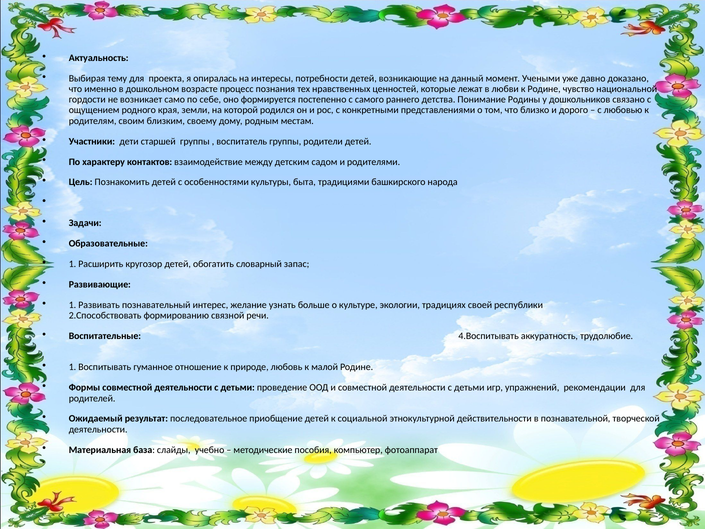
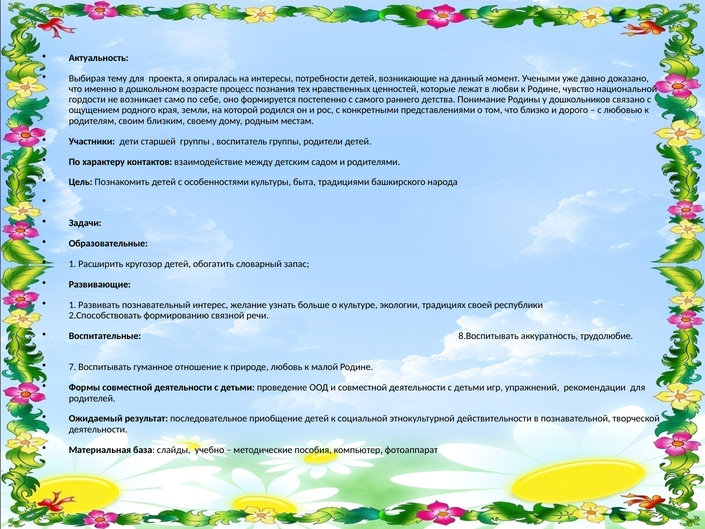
4.Воспитывать: 4.Воспитывать -> 8.Воспитывать
1 at (72, 367): 1 -> 7
